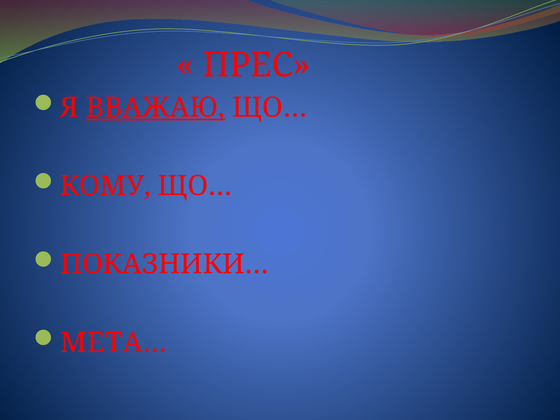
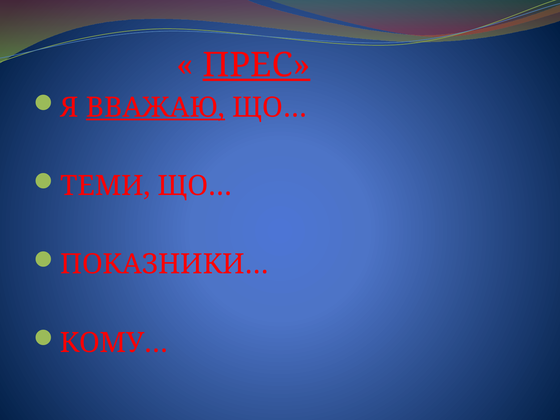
ПРЕС underline: none -> present
КОМУ: КОМУ -> ТЕМИ
МЕТА…: МЕТА… -> КОМУ…
